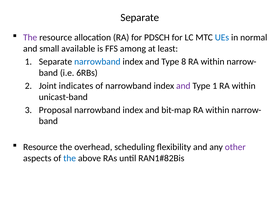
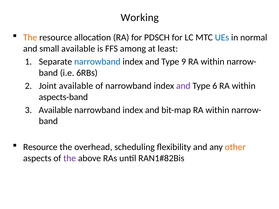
Separate at (140, 17): Separate -> Working
The at (30, 38) colour: purple -> orange
8: 8 -> 9
Joint indicates: indicates -> available
Type 1: 1 -> 6
unicast-band: unicast-band -> aspects-band
Proposal at (55, 110): Proposal -> Available
other colour: purple -> orange
the at (70, 158) colour: blue -> purple
